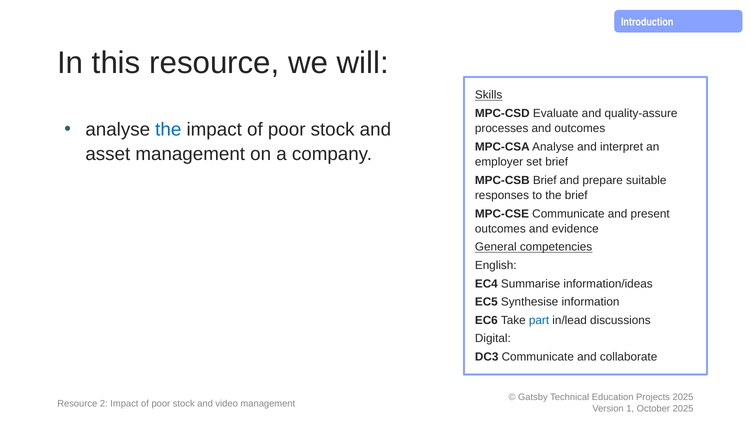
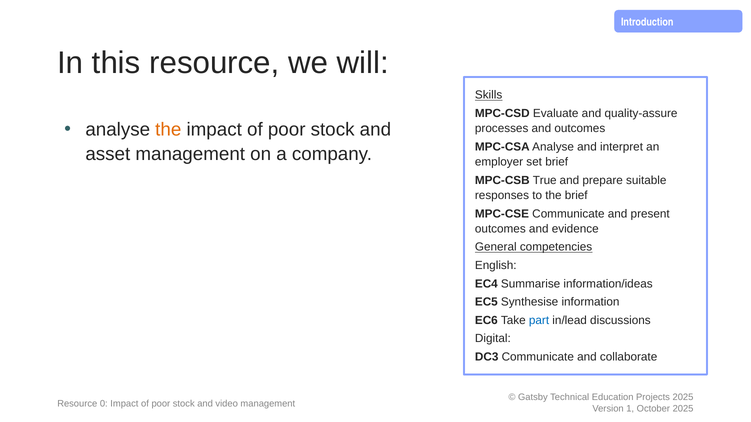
the at (168, 130) colour: blue -> orange
MPC-CSB Brief: Brief -> True
2: 2 -> 0
